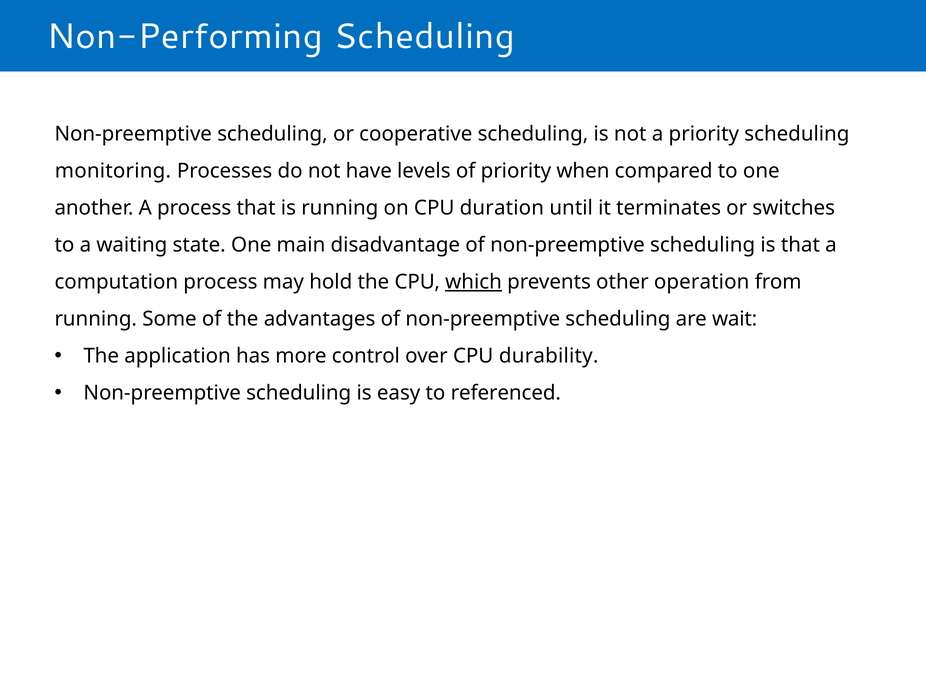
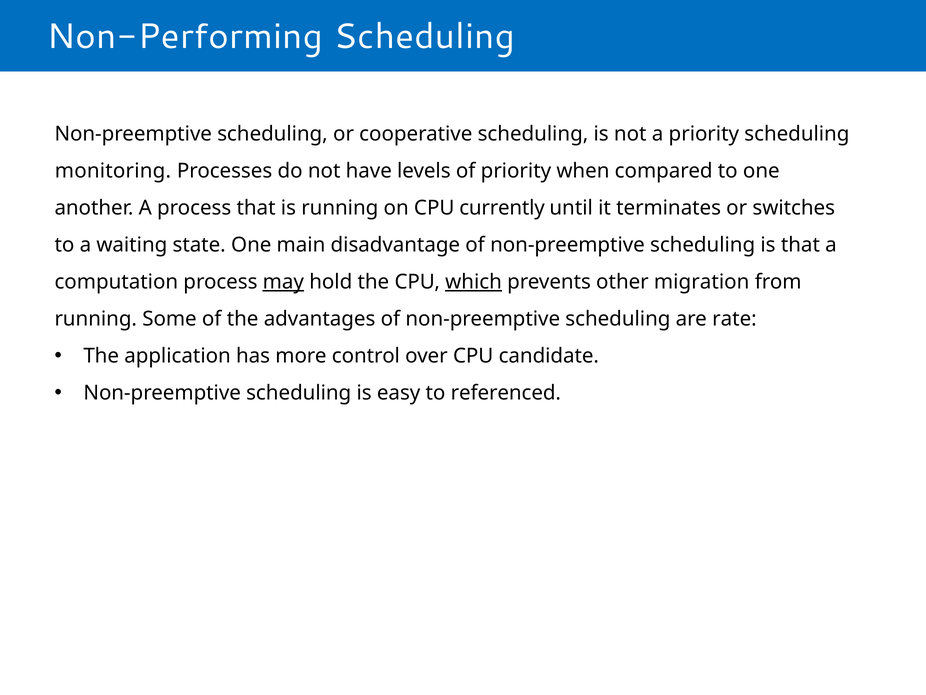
duration: duration -> currently
may underline: none -> present
operation: operation -> migration
wait: wait -> rate
durability: durability -> candidate
